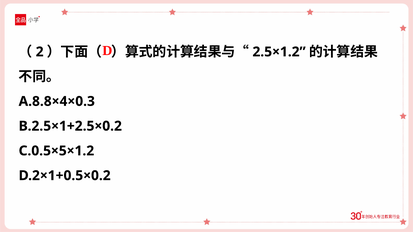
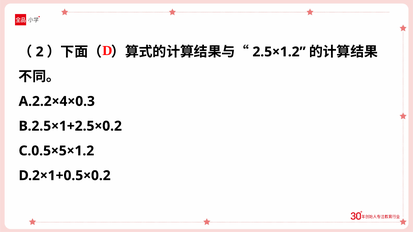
A.8.8×4×0.3: A.8.8×4×0.3 -> A.2.2×4×0.3
